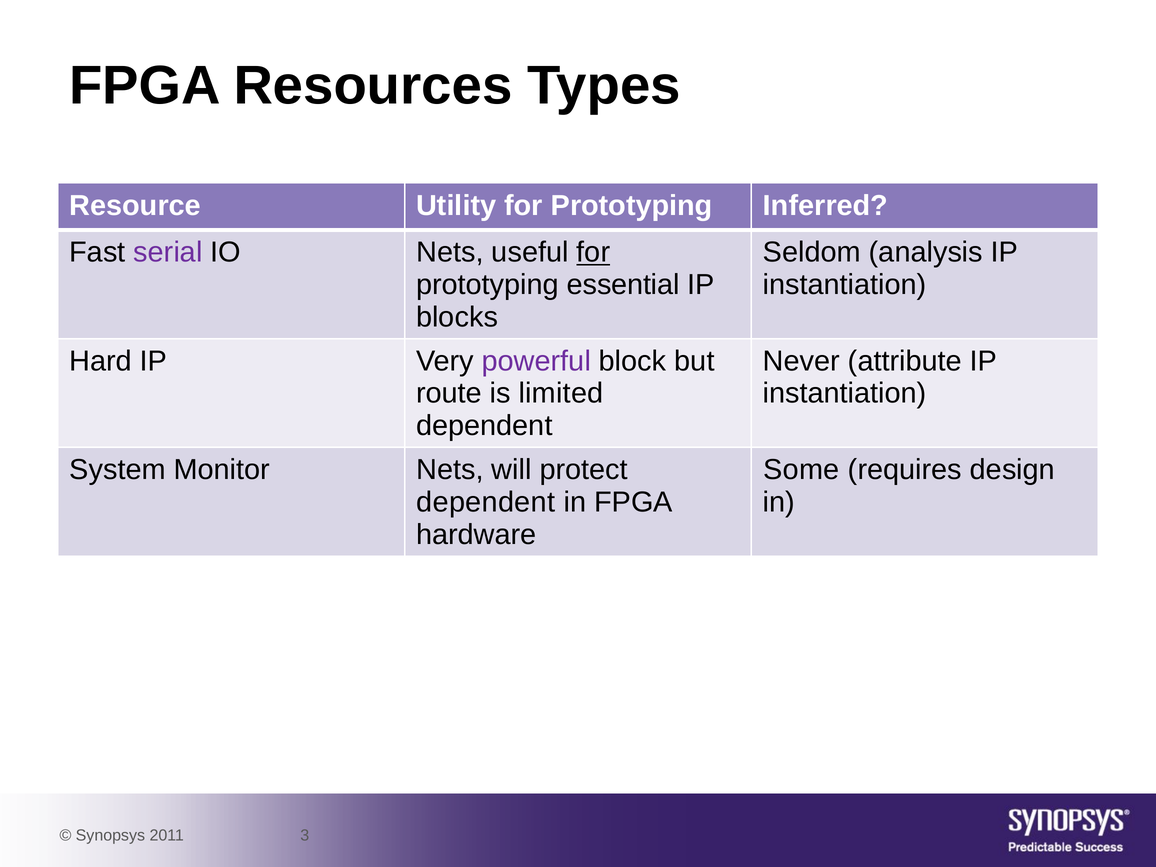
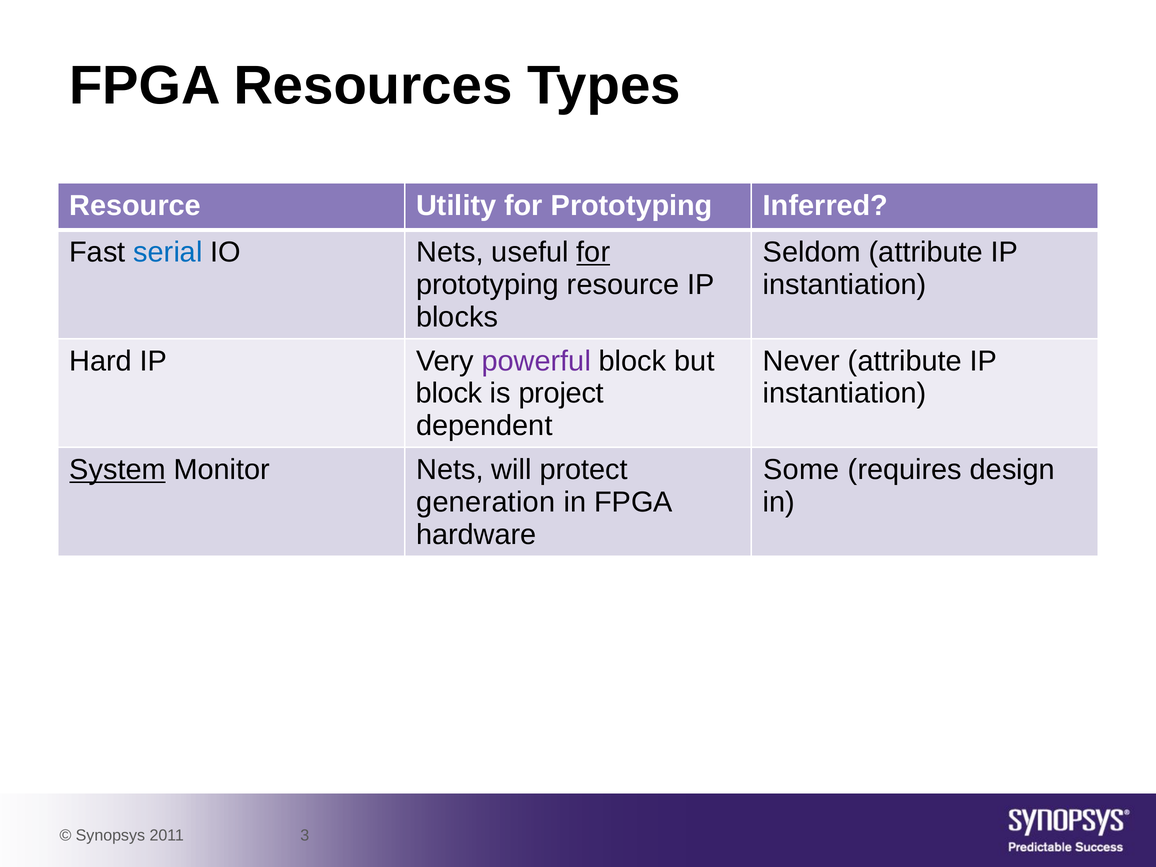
serial colour: purple -> blue
Seldom analysis: analysis -> attribute
prototyping essential: essential -> resource
route at (449, 393): route -> block
limited: limited -> project
System underline: none -> present
dependent at (486, 502): dependent -> generation
